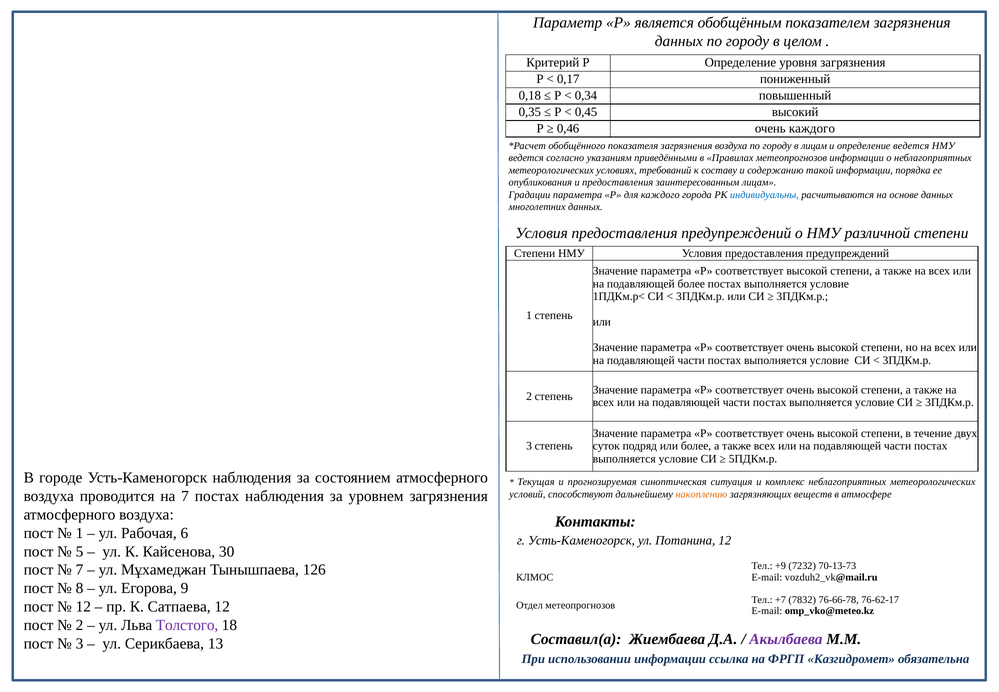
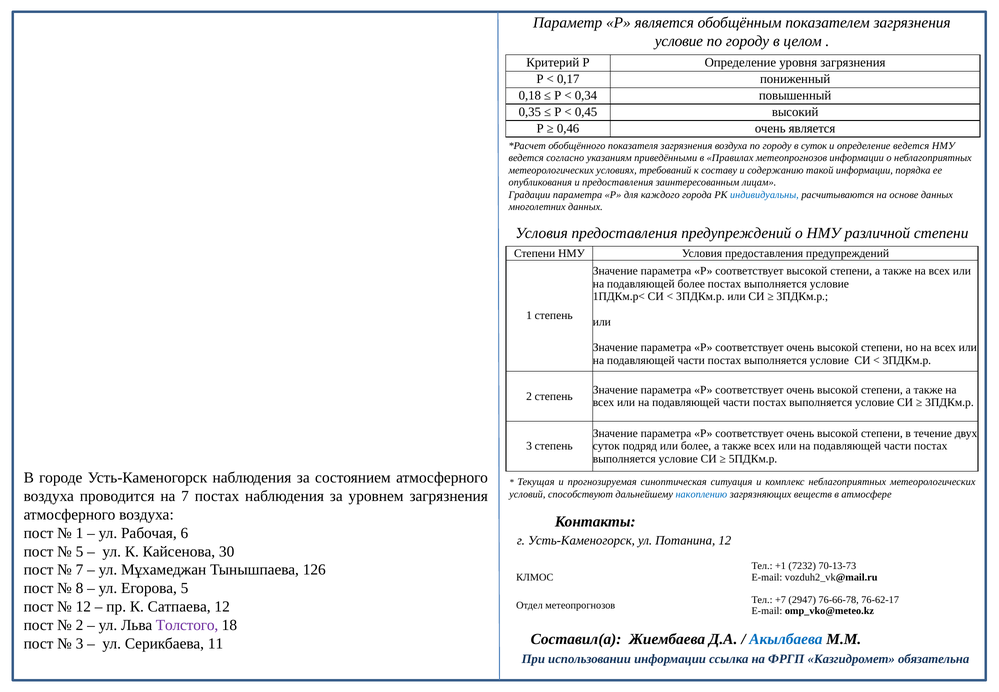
данных at (679, 41): данных -> условие
очень каждого: каждого -> является
в лицам: лицам -> суток
накоплению colour: orange -> blue
+9: +9 -> +1
Егорова 9: 9 -> 5
7832: 7832 -> 2947
Акылбаева colour: purple -> blue
13: 13 -> 11
